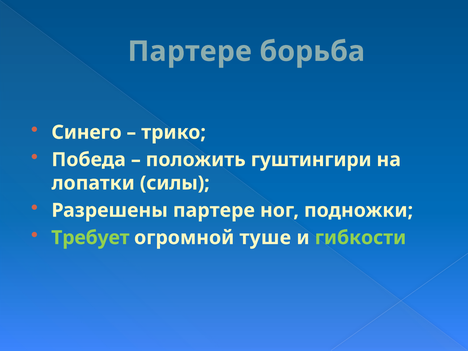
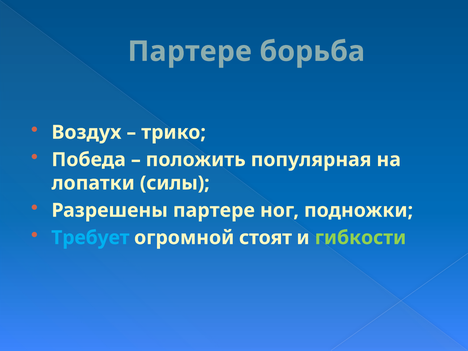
Синего: Синего -> Воздух
гуштингири: гуштингири -> популярная
Требует colour: light green -> light blue
туше: туше -> стоят
